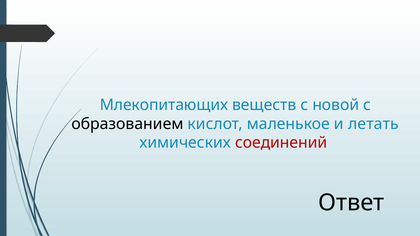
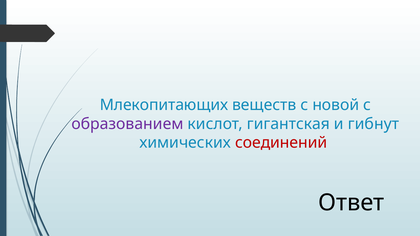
образованием colour: black -> purple
маленькое: маленькое -> гигантская
летать: летать -> гибнут
